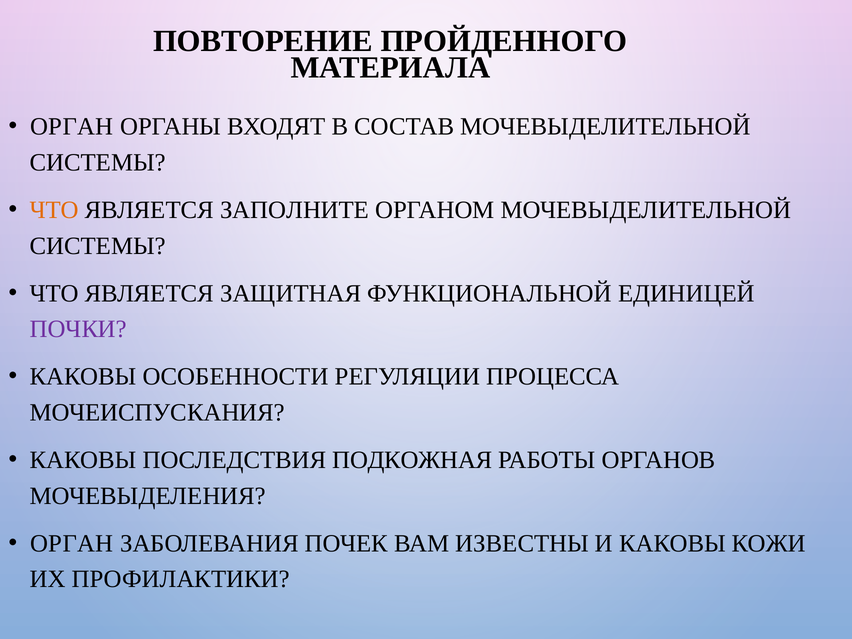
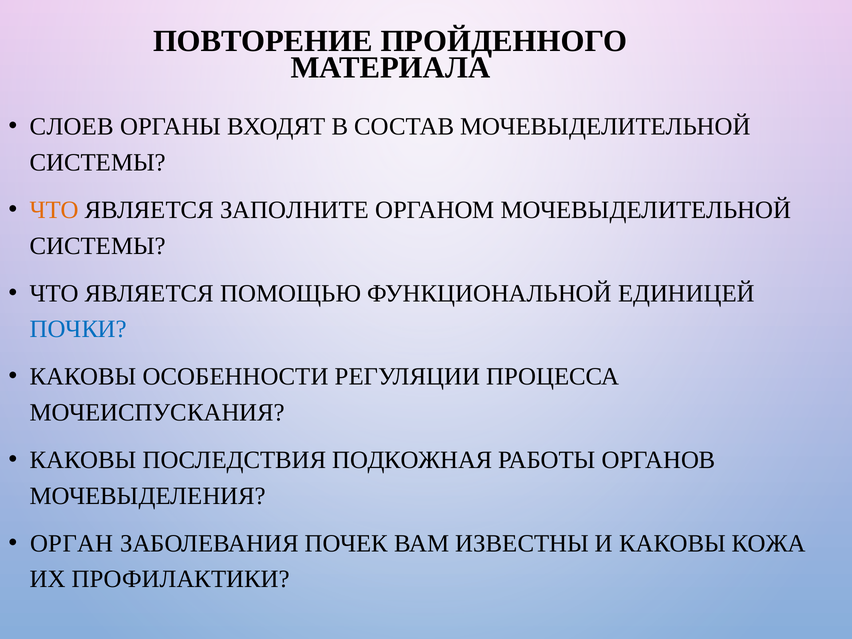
ОРГАН at (72, 127): ОРГАН -> СЛОЕВ
ЗАЩИТНАЯ: ЗАЩИТНАЯ -> ПОМОЩЬЮ
ПОЧКИ colour: purple -> blue
КОЖИ: КОЖИ -> КОЖА
